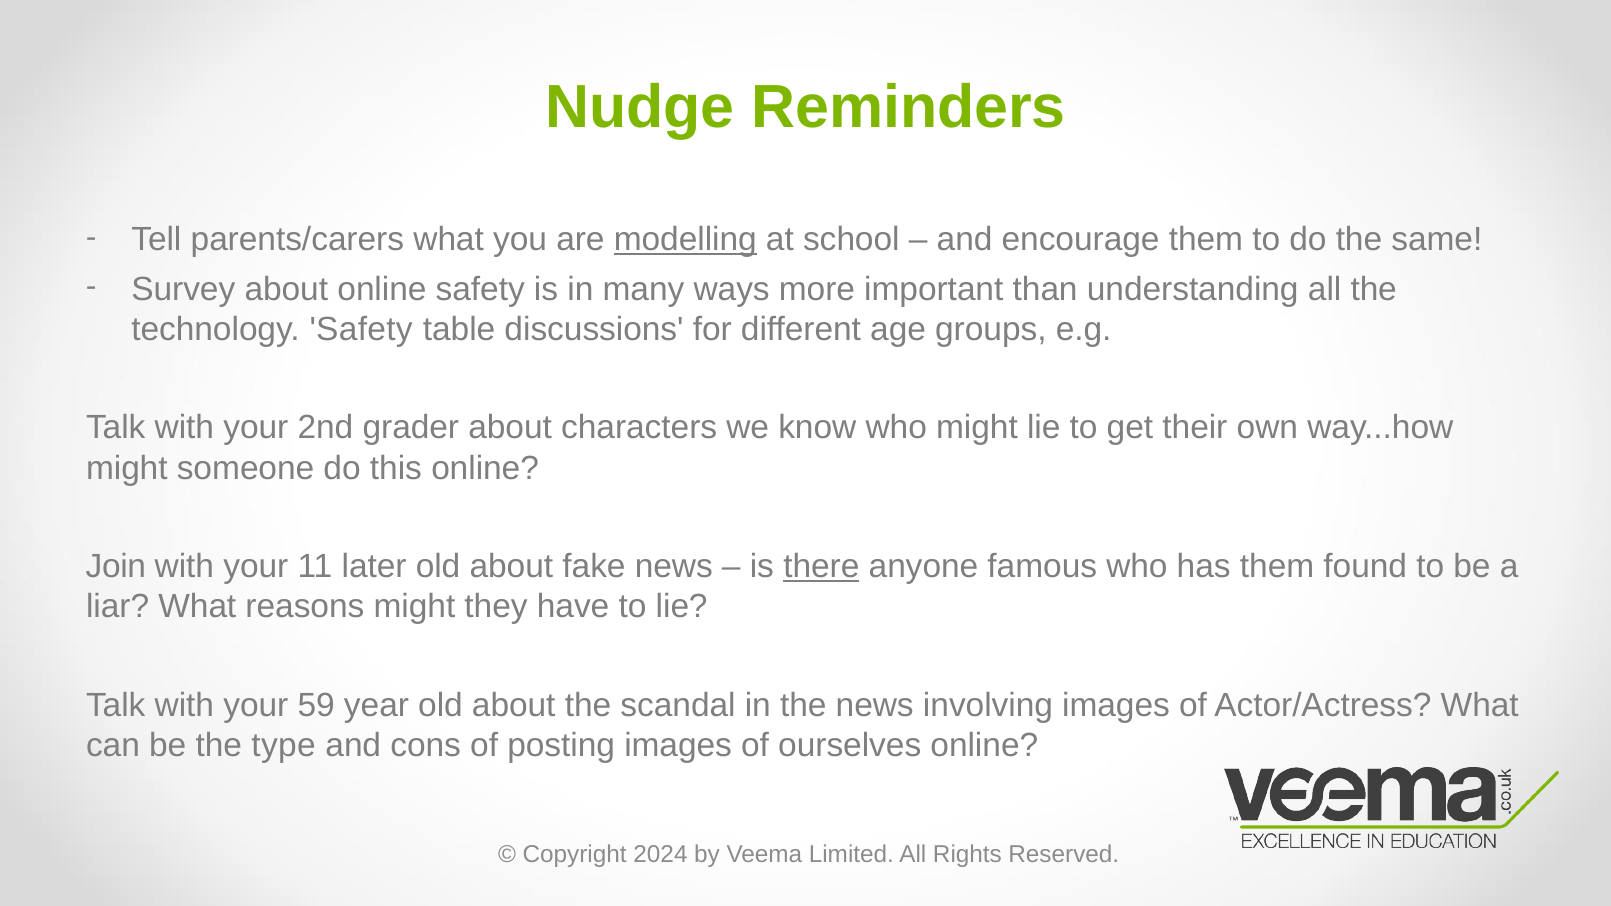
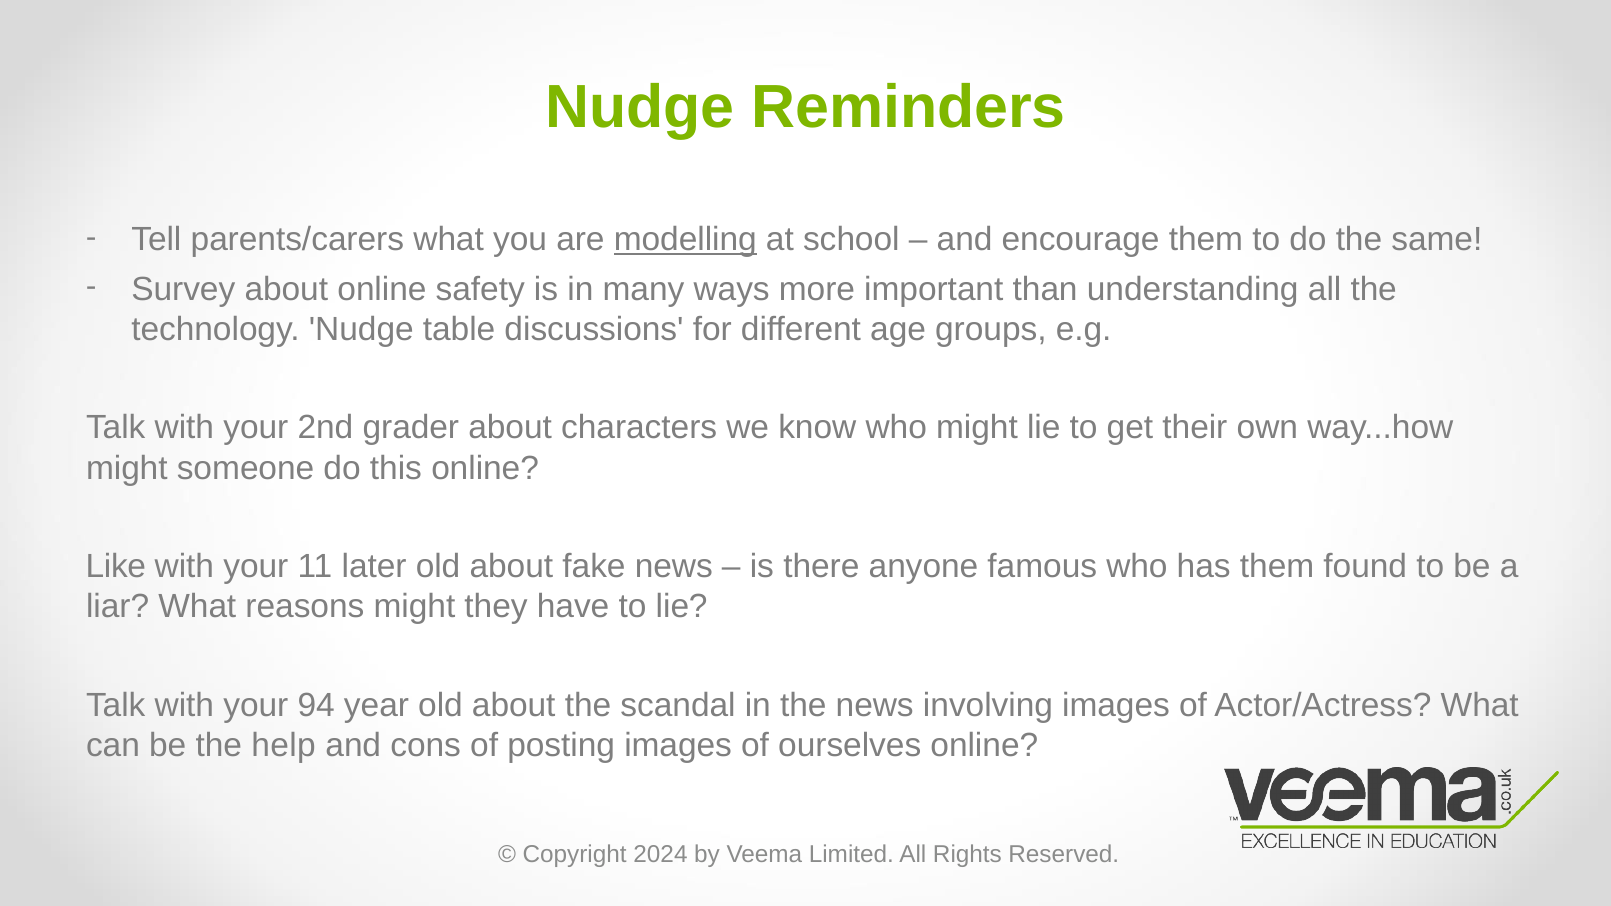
technology Safety: Safety -> Nudge
Join: Join -> Like
there underline: present -> none
59: 59 -> 94
type: type -> help
